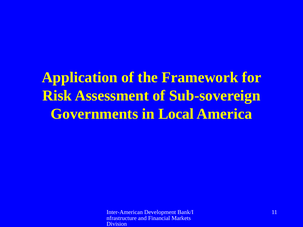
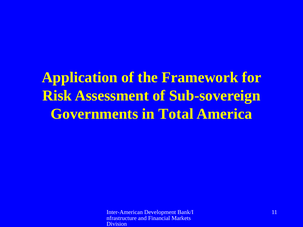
Local: Local -> Total
